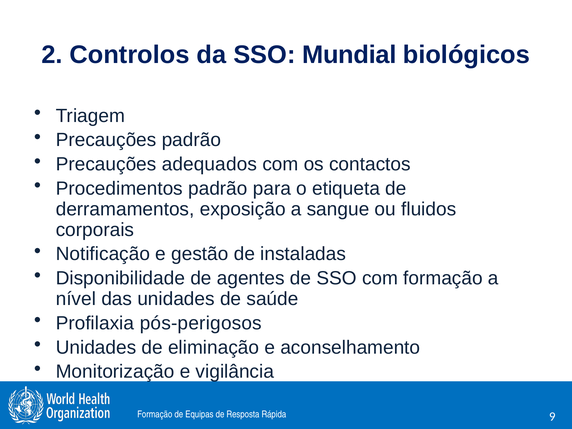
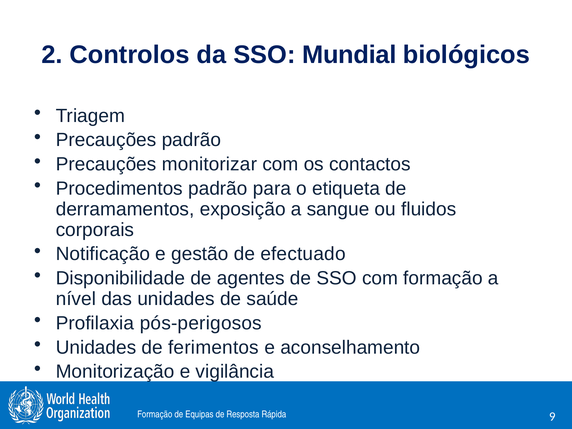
adequados: adequados -> monitorizar
instaladas: instaladas -> efectuado
eliminação: eliminação -> ferimentos
